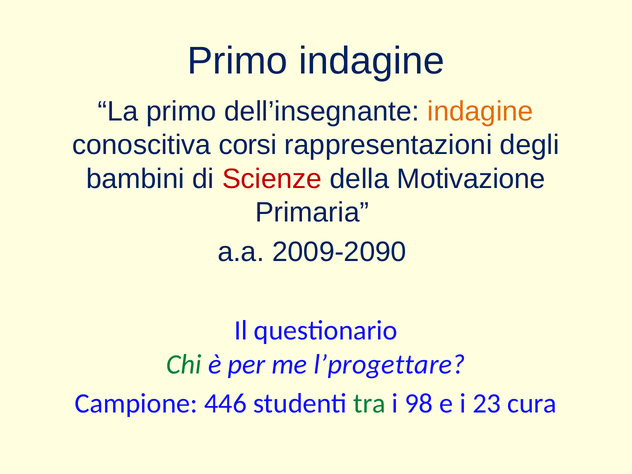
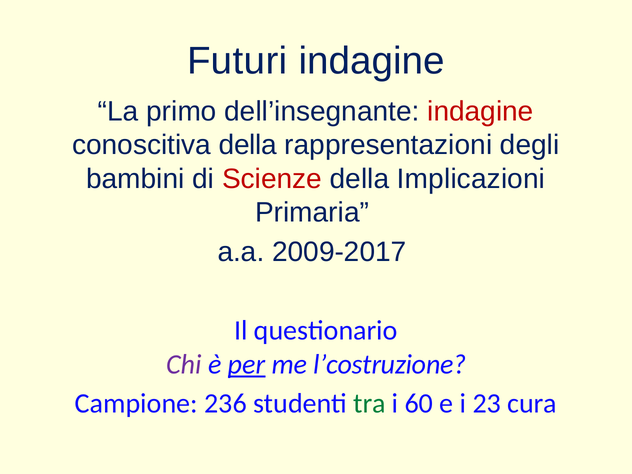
Primo at (237, 61): Primo -> Futuri
indagine at (480, 112) colour: orange -> red
conoscitiva corsi: corsi -> della
Motivazione: Motivazione -> Implicazioni
2009-2090: 2009-2090 -> 2009-2017
Chi colour: green -> purple
per underline: none -> present
l’progettare: l’progettare -> l’costruzione
446: 446 -> 236
98: 98 -> 60
